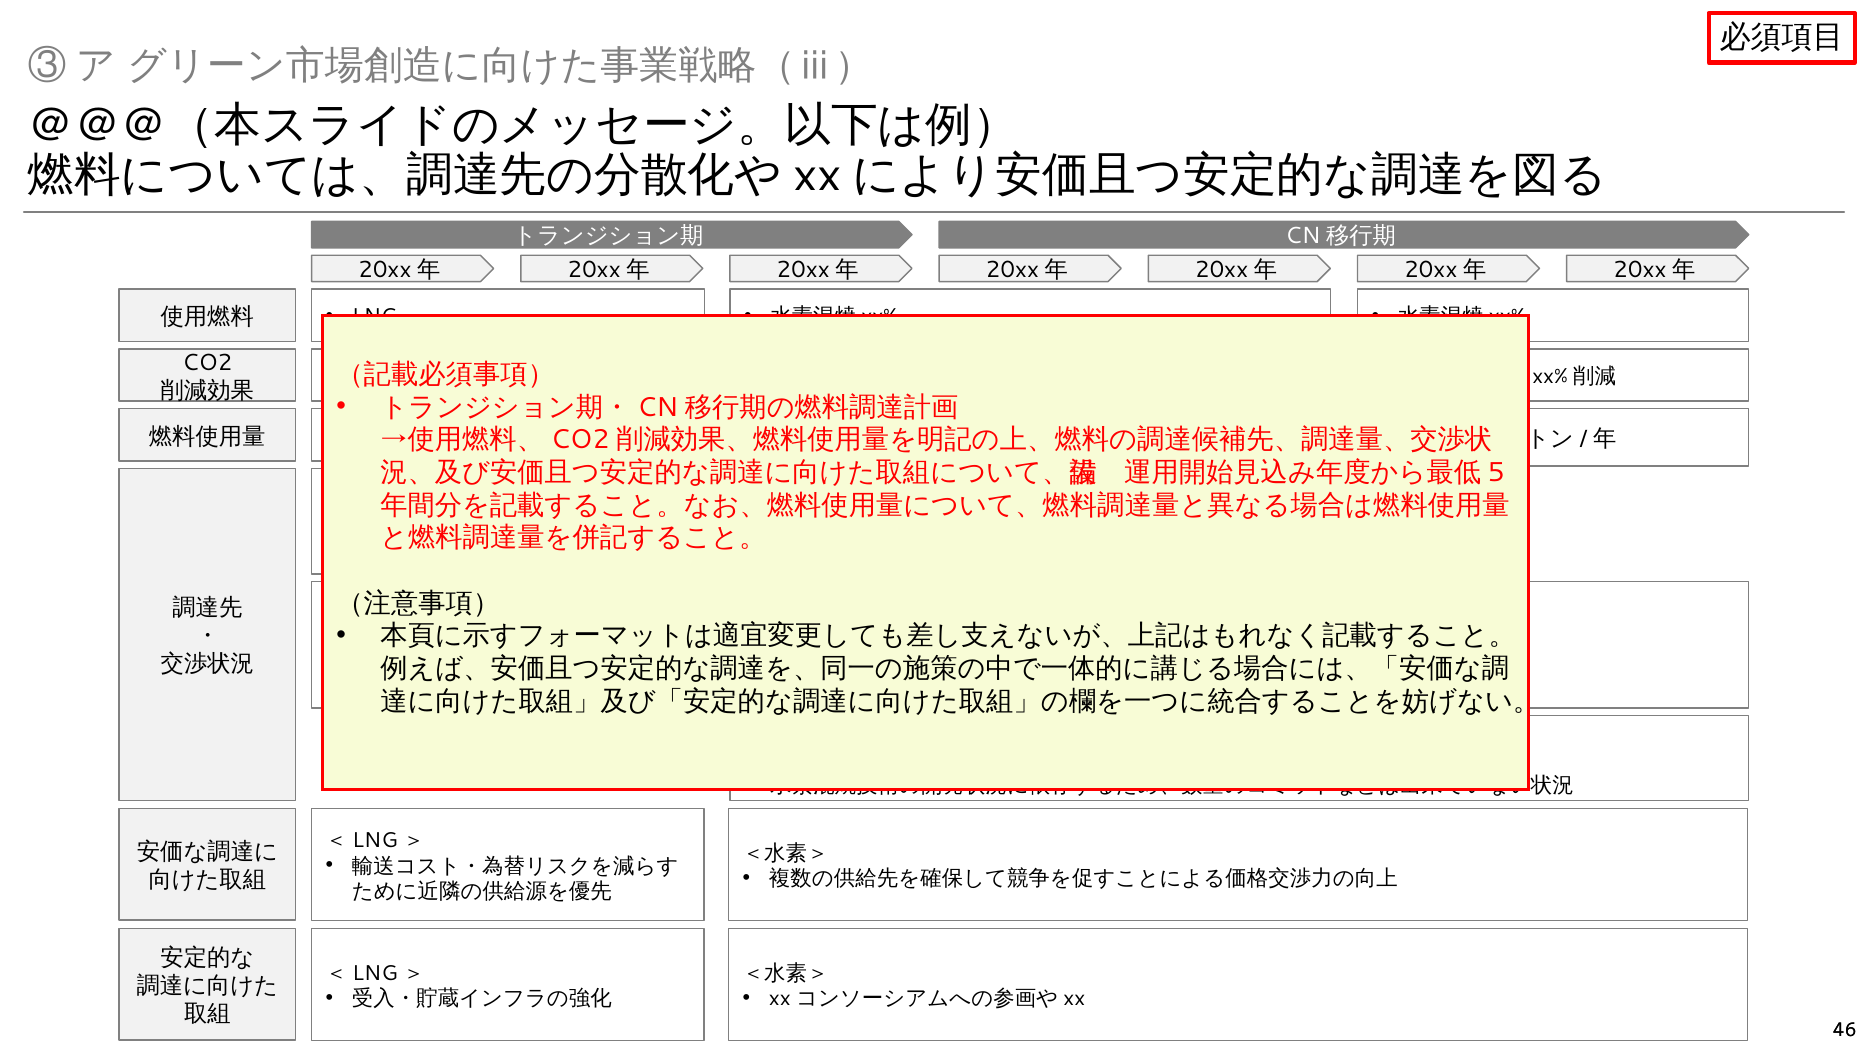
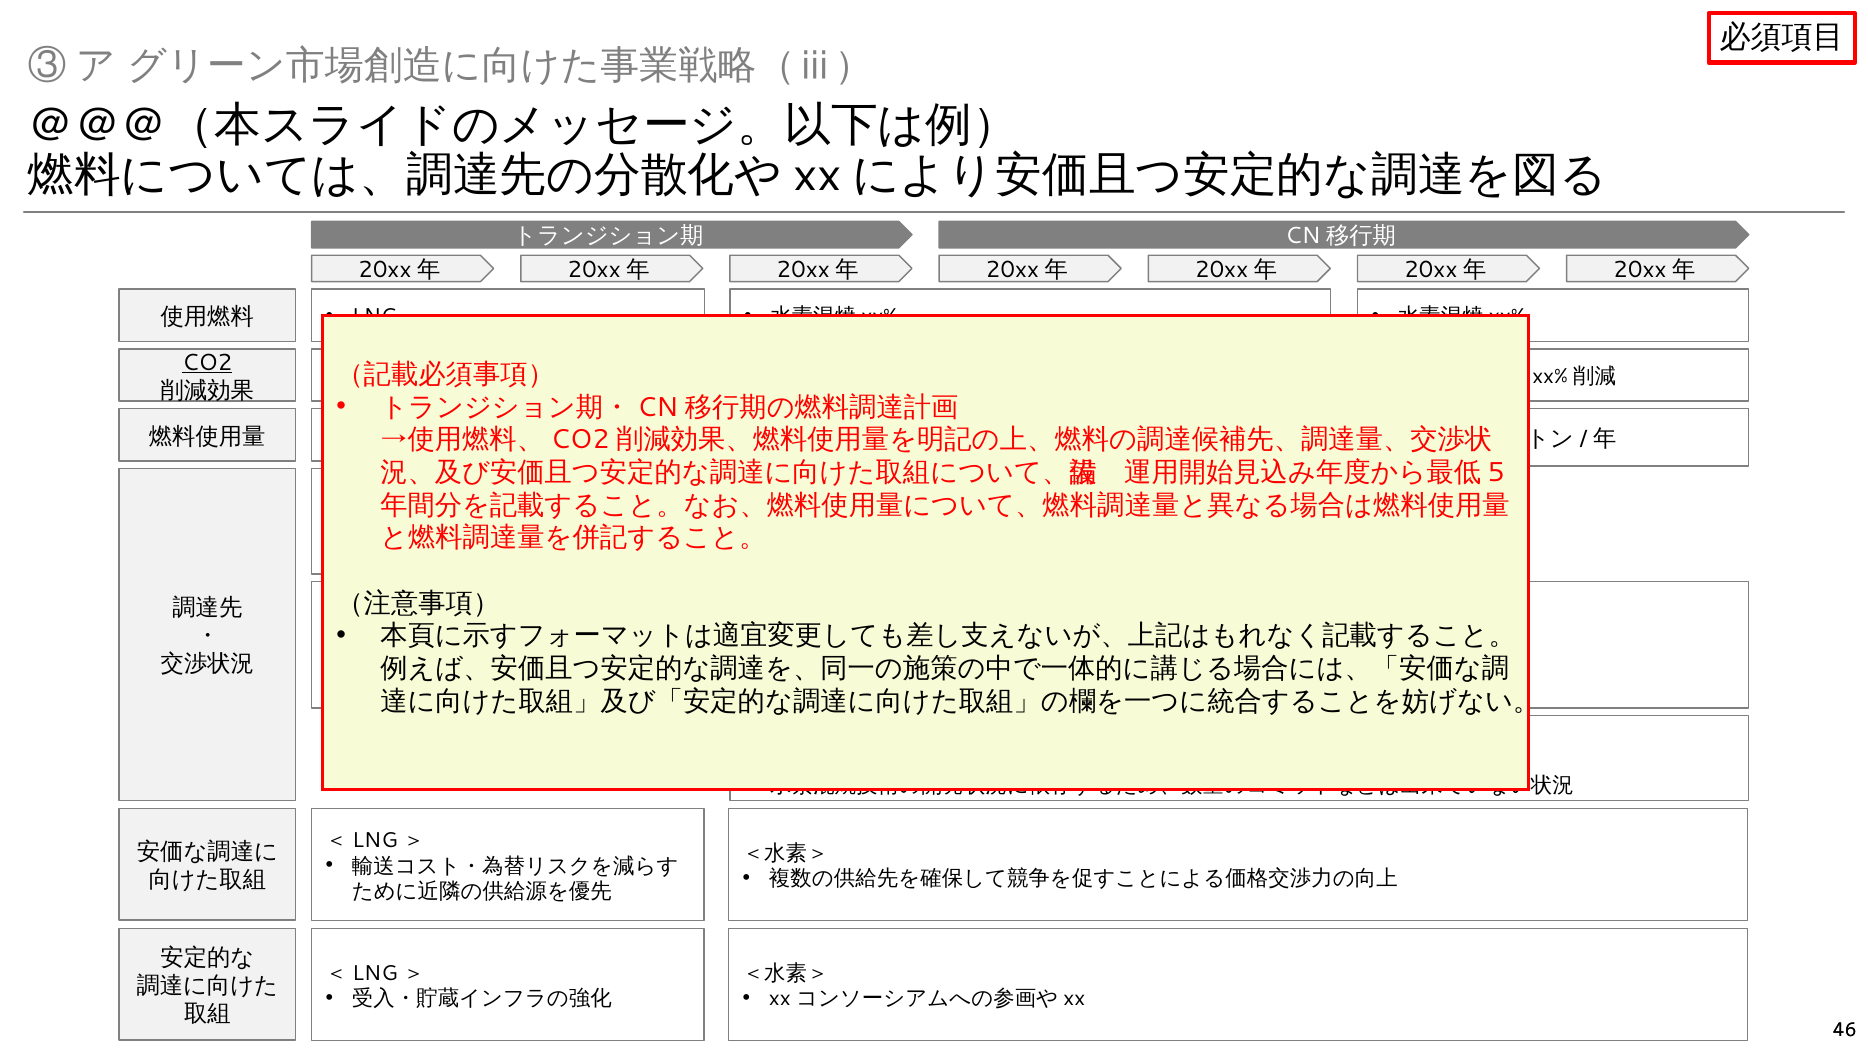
CO2 underline: none -> present
